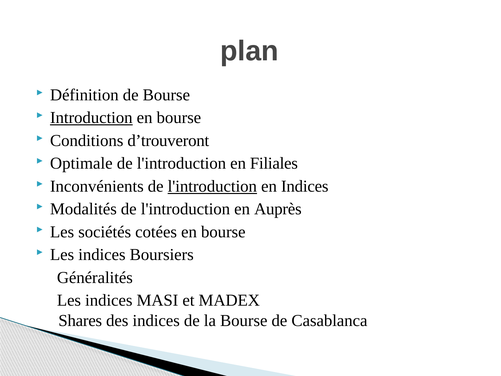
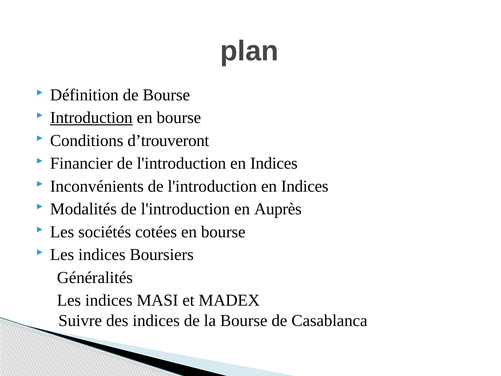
Optimale: Optimale -> Financier
Filiales at (274, 163): Filiales -> Indices
l'introduction at (212, 186) underline: present -> none
Shares: Shares -> Suivre
